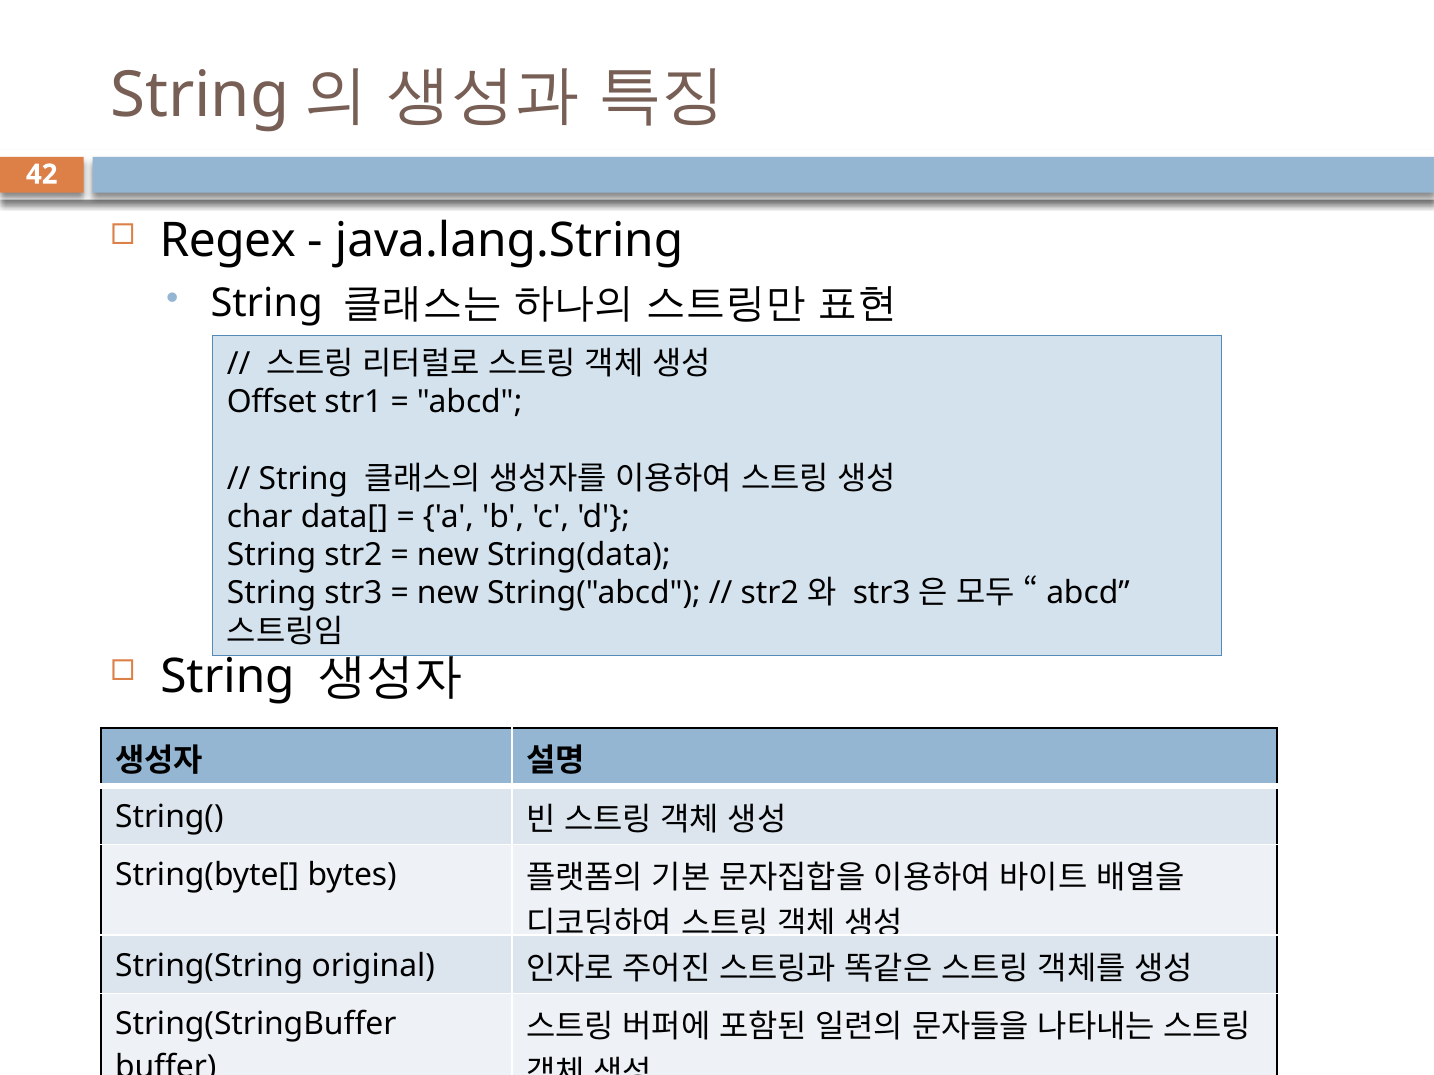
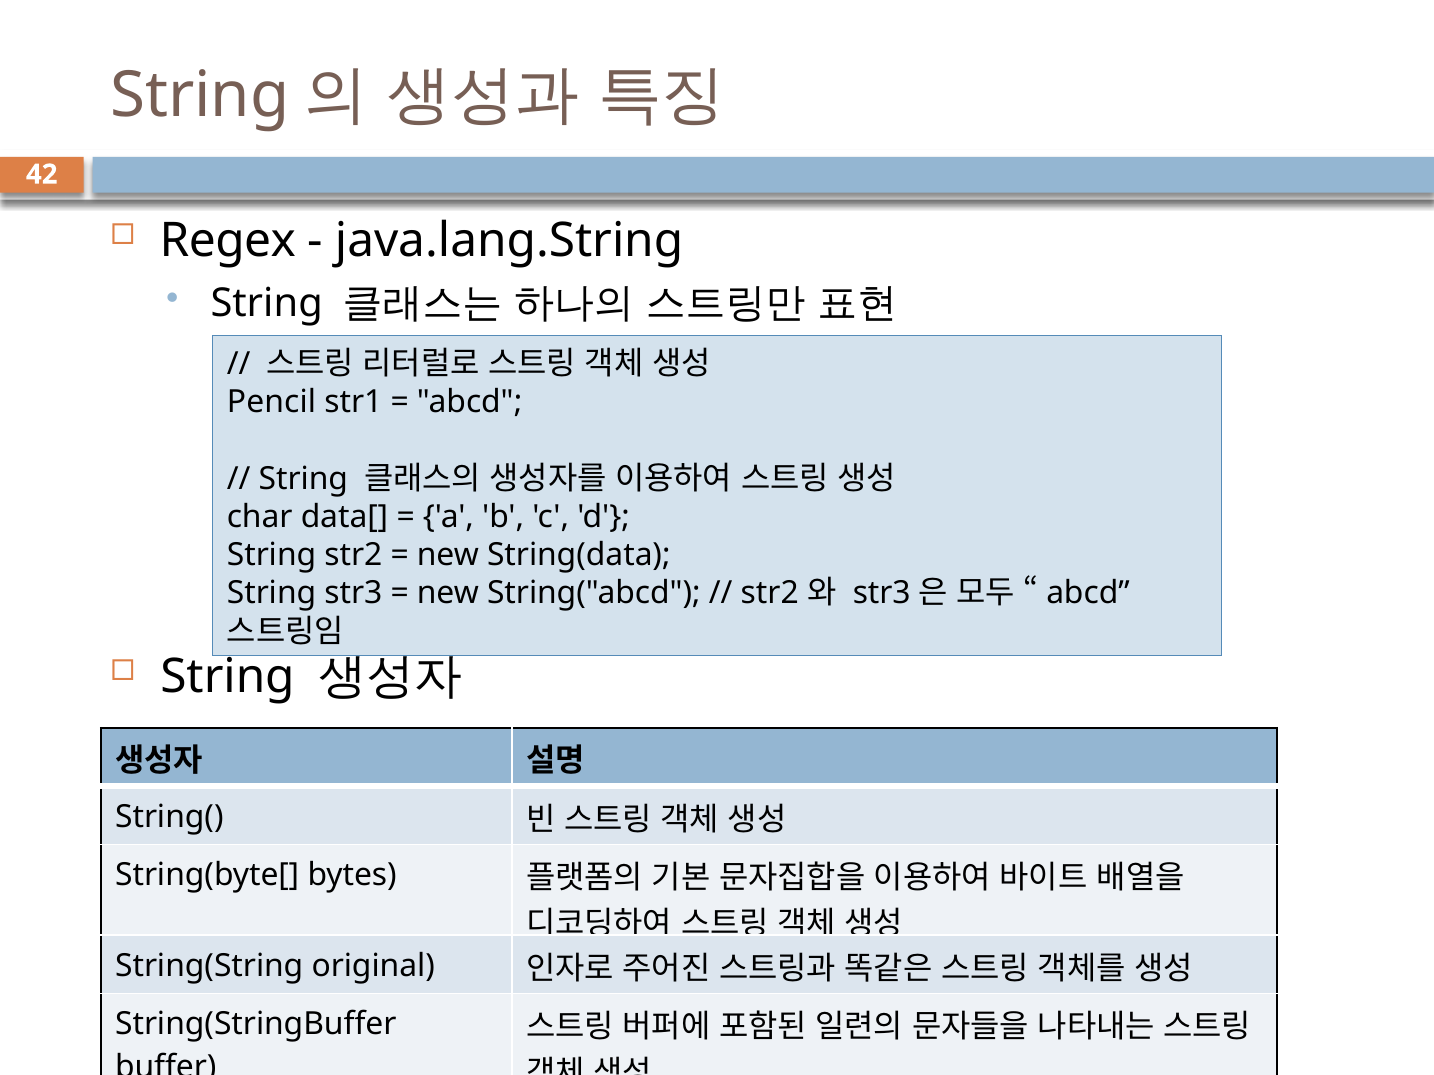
Offset: Offset -> Pencil
